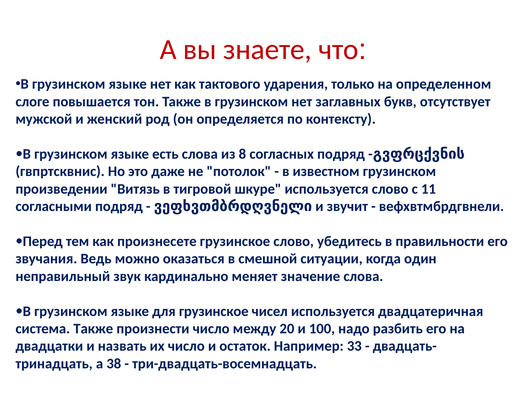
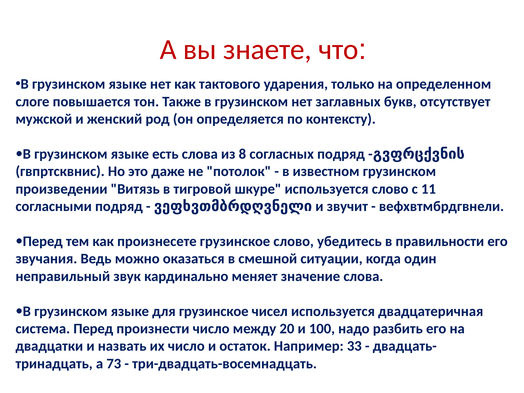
система Также: Также -> Перед
38: 38 -> 73
